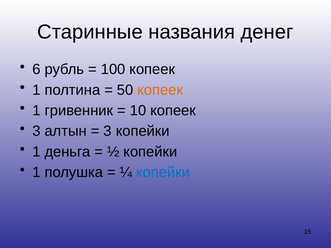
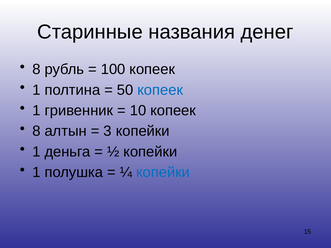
6 at (36, 69): 6 -> 8
копеек at (160, 90) colour: orange -> blue
3 at (36, 131): 3 -> 8
